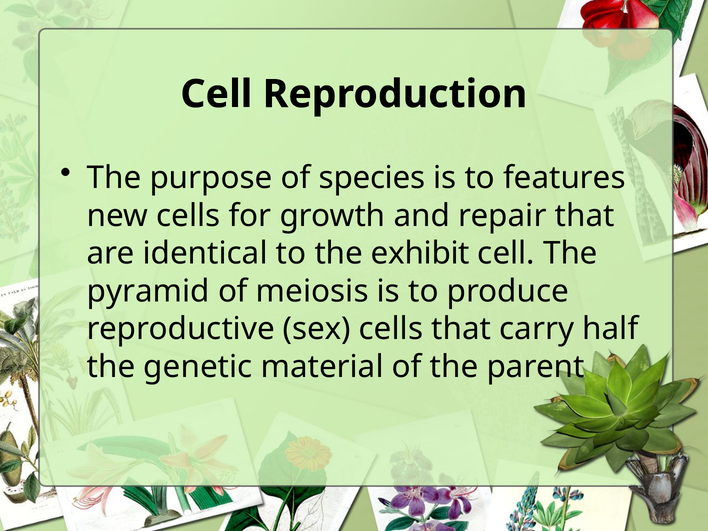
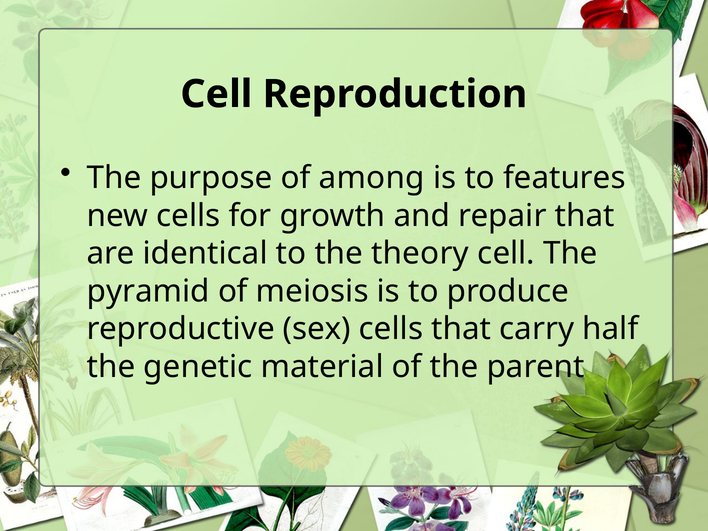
species: species -> among
exhibit: exhibit -> theory
